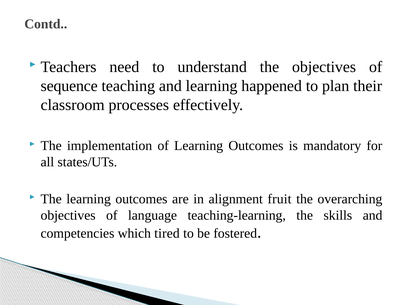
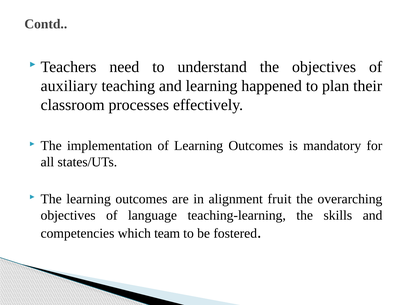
sequence: sequence -> auxiliary
tired: tired -> team
